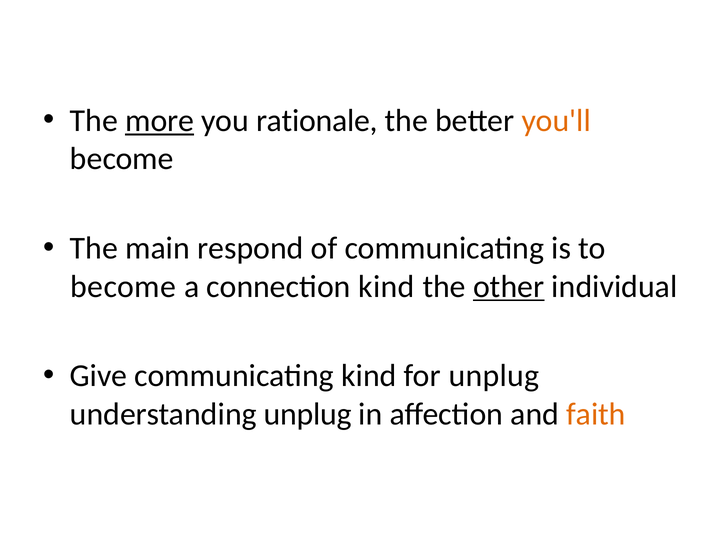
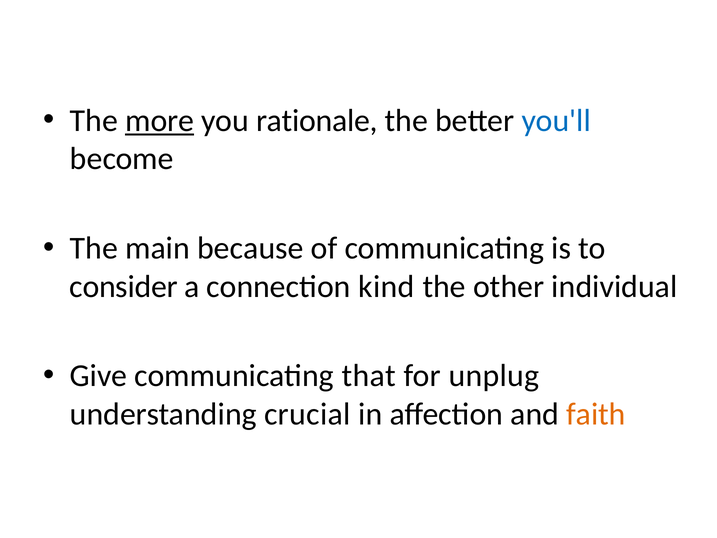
you'll colour: orange -> blue
respond: respond -> because
become at (123, 286): become -> consider
other underline: present -> none
communicating kind: kind -> that
understanding unplug: unplug -> crucial
